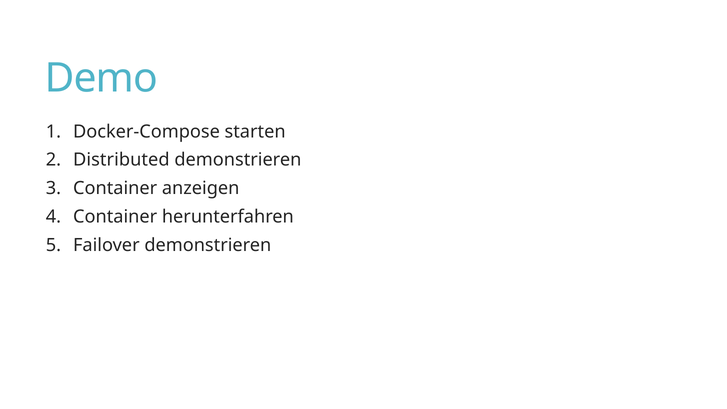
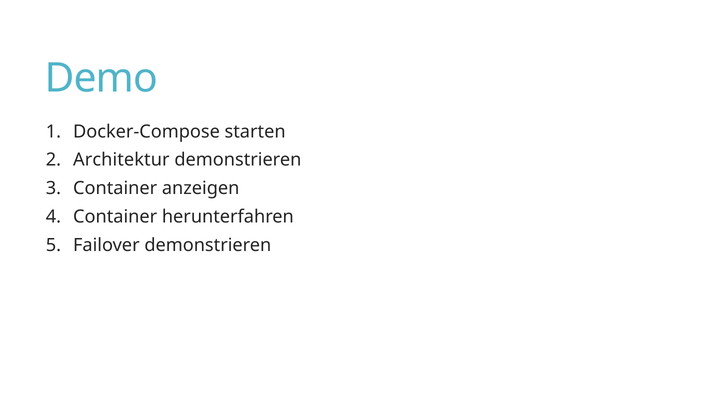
Distributed: Distributed -> Architektur
